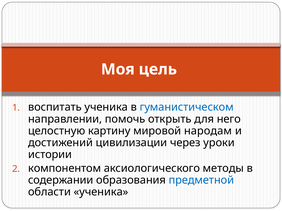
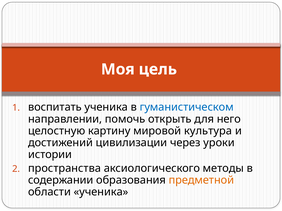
народам: народам -> культура
компонентом: компонентом -> пространства
предметной colour: blue -> orange
